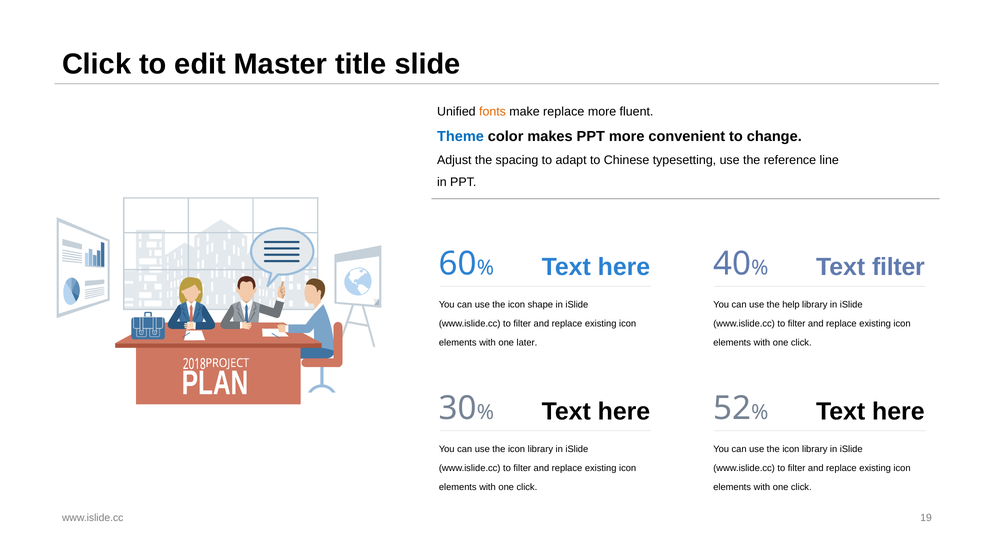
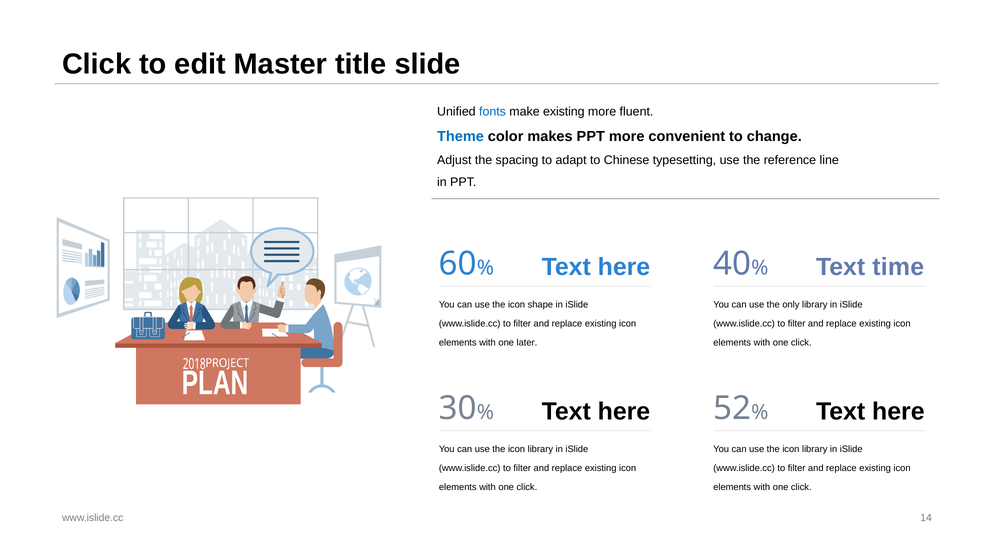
fonts colour: orange -> blue
make replace: replace -> existing
Text filter: filter -> time
help: help -> only
19: 19 -> 14
